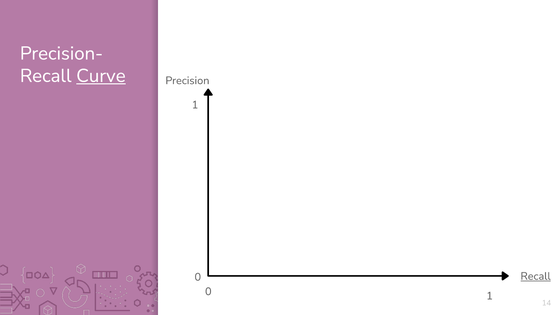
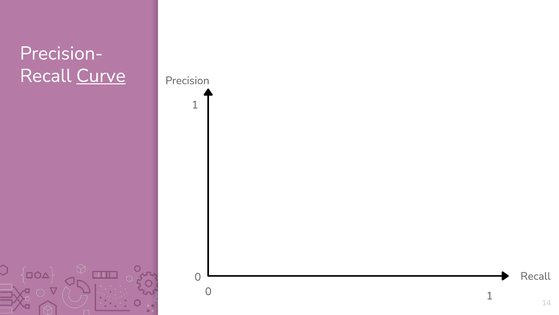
Recall at (536, 276) underline: present -> none
